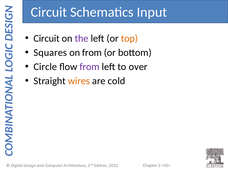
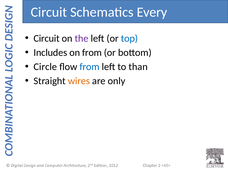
Input: Input -> Every
top colour: orange -> blue
Squares: Squares -> Includes
from at (90, 67) colour: purple -> blue
over: over -> than
cold: cold -> only
